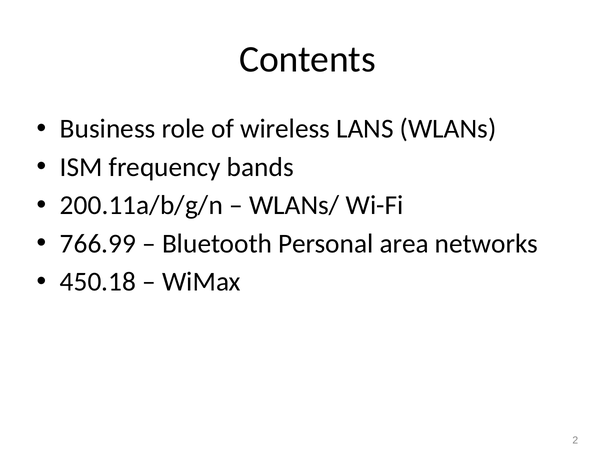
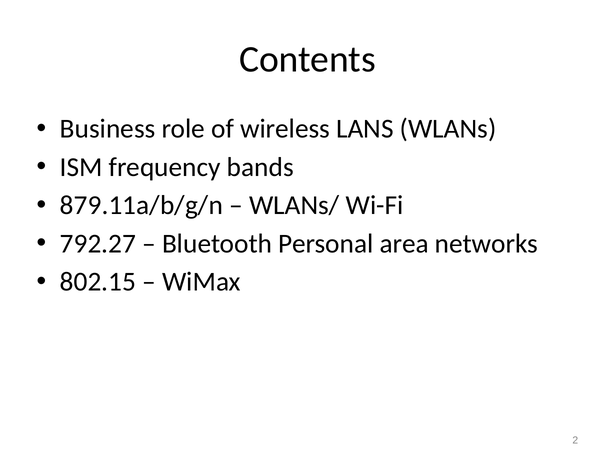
200.11a/b/g/n: 200.11a/b/g/n -> 879.11a/b/g/n
766.99: 766.99 -> 792.27
450.18: 450.18 -> 802.15
